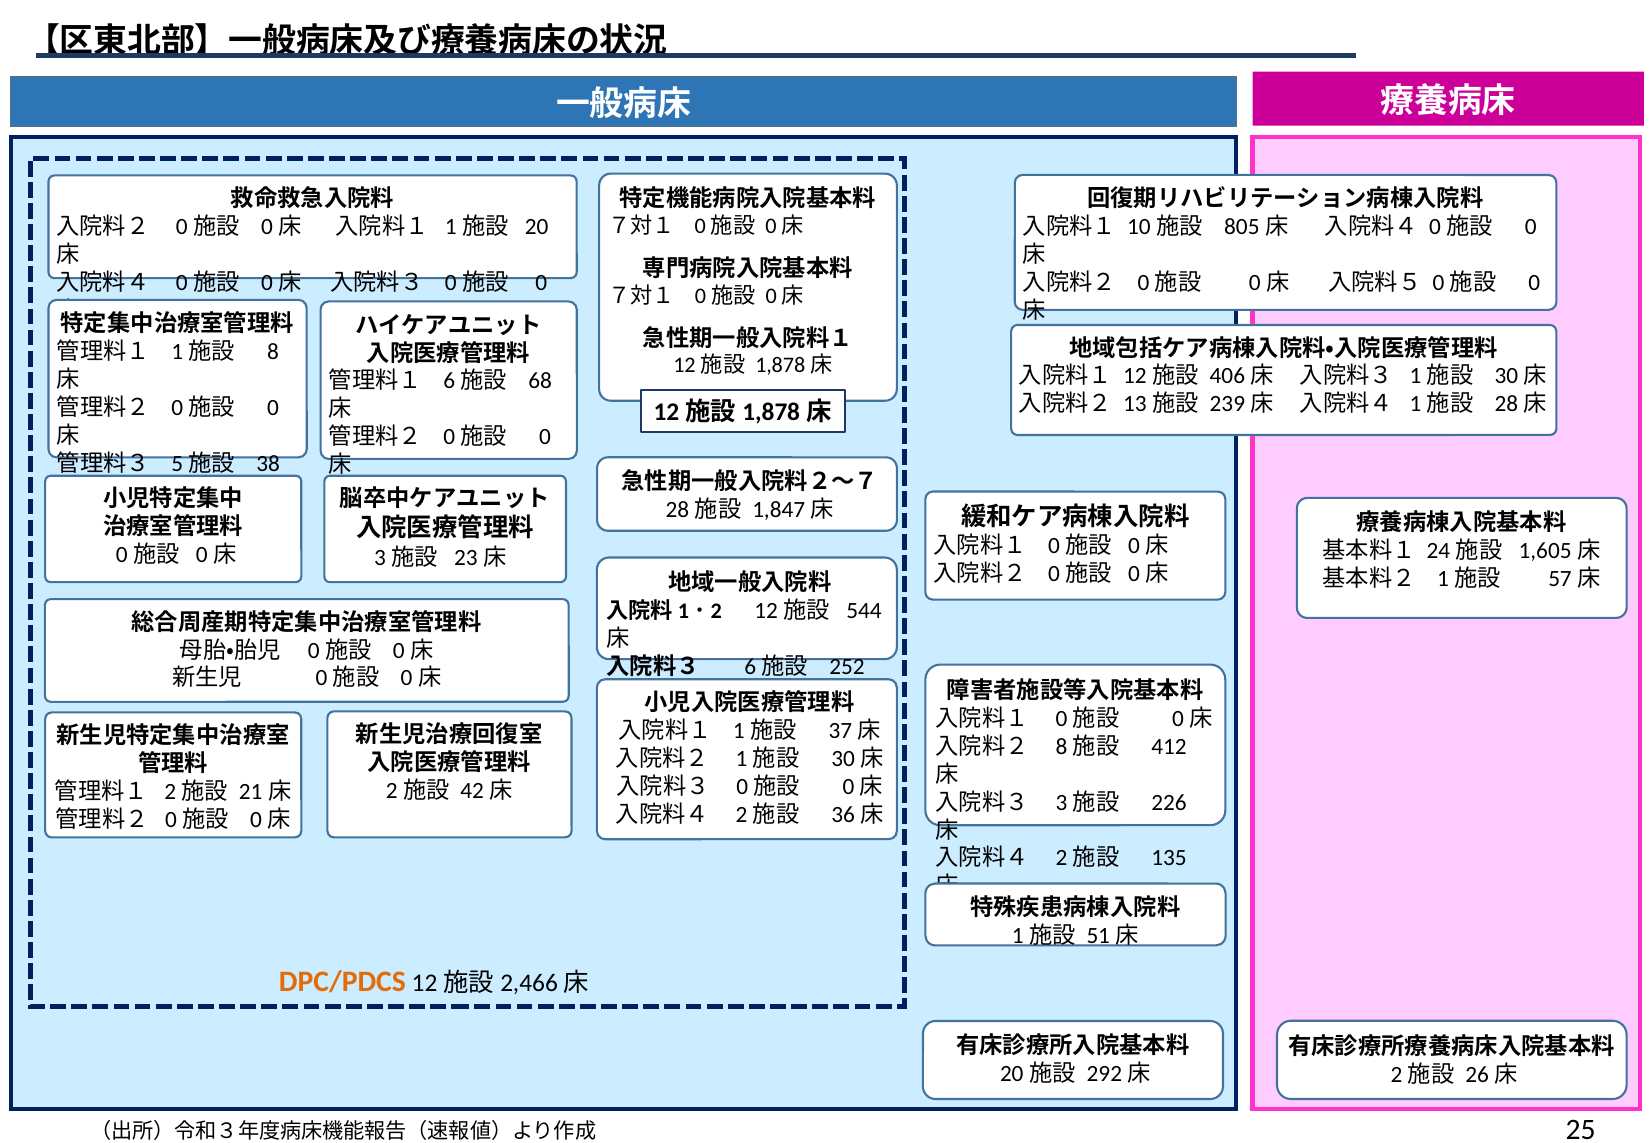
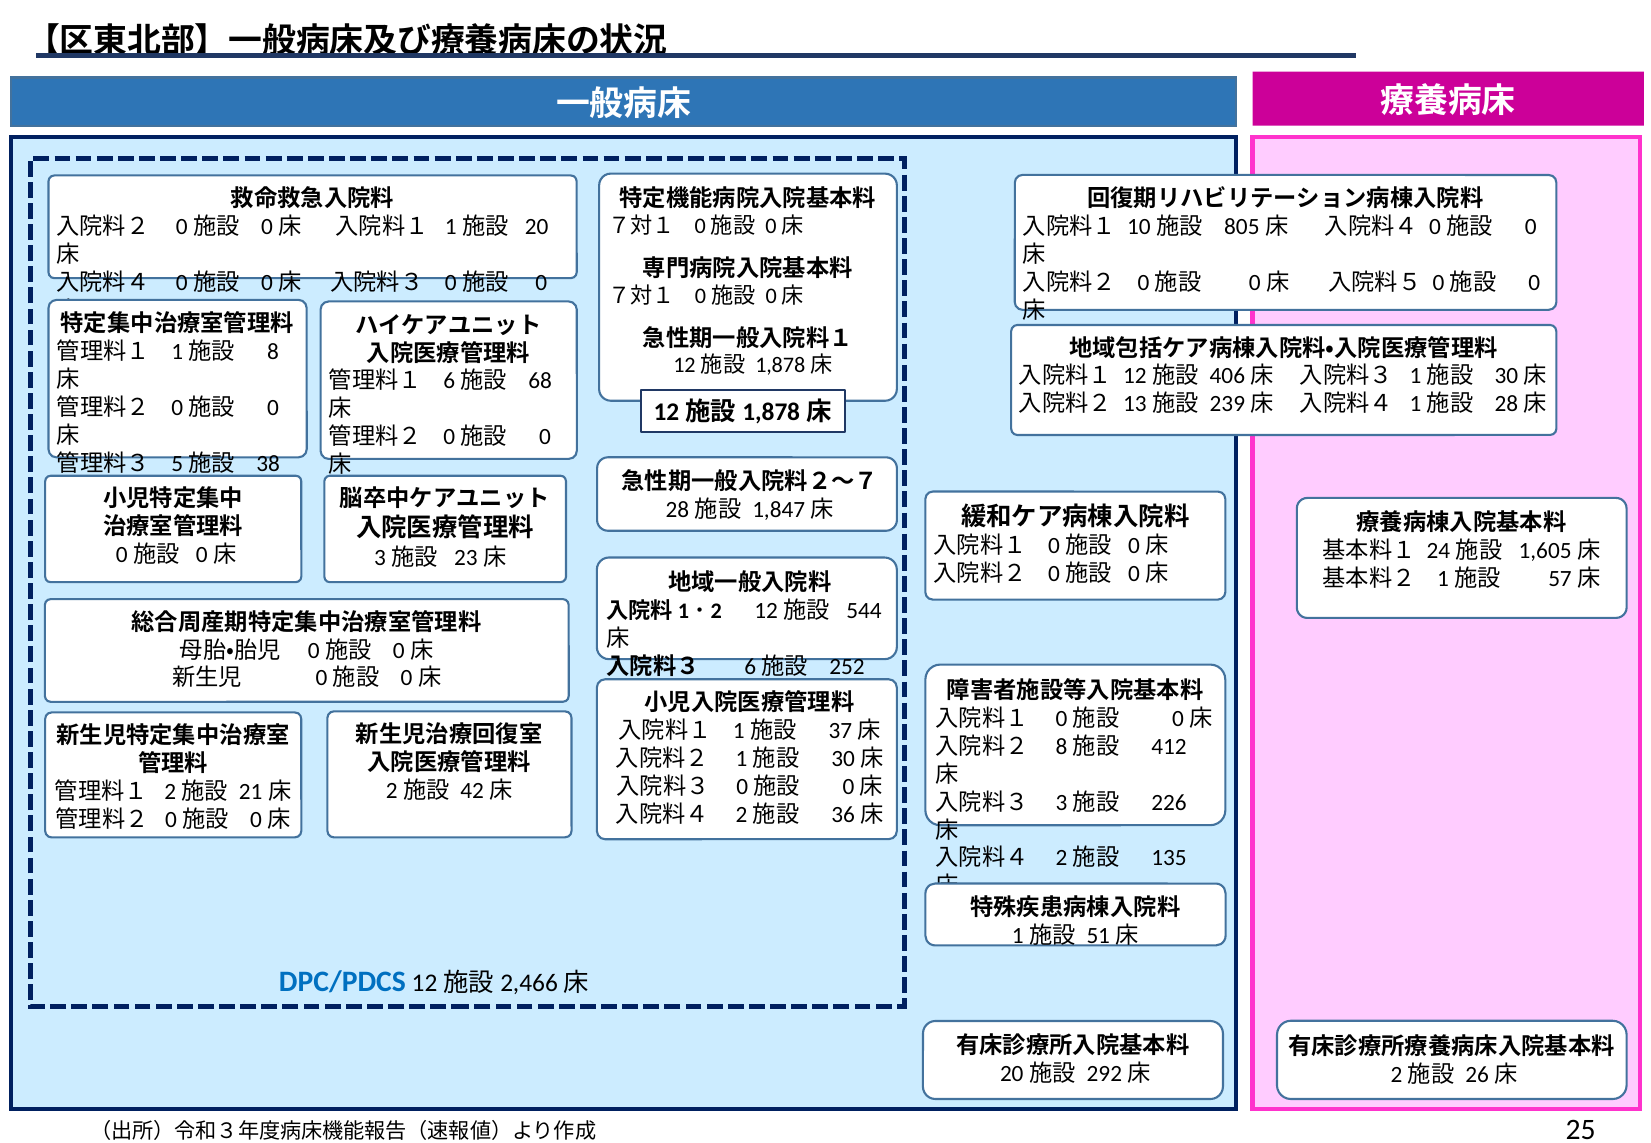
DPC/PDCS colour: orange -> blue
